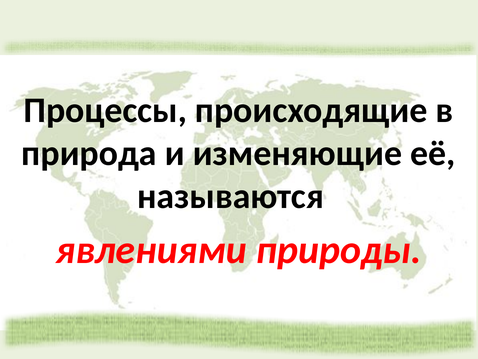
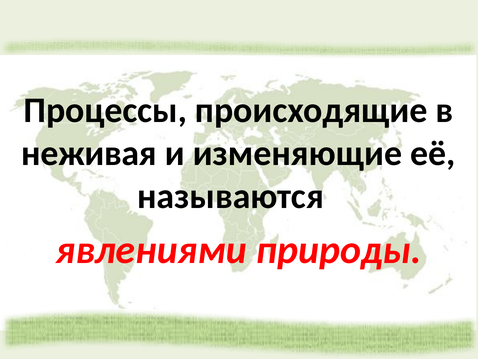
природа: природа -> неживая
